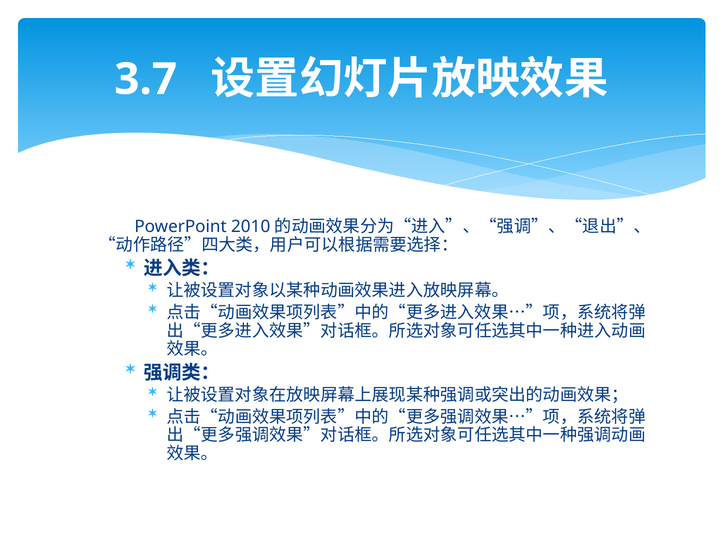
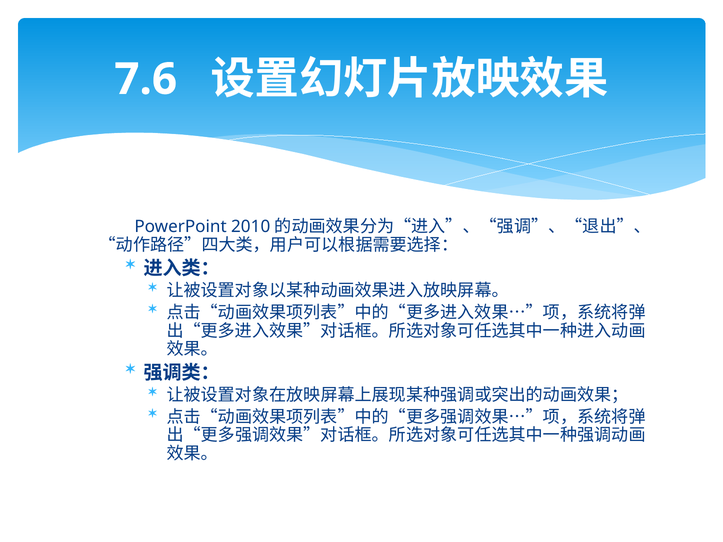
3.7: 3.7 -> 7.6
